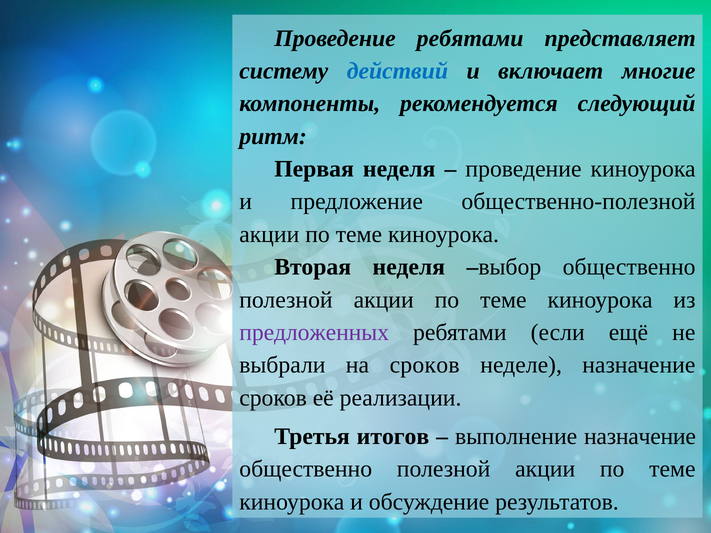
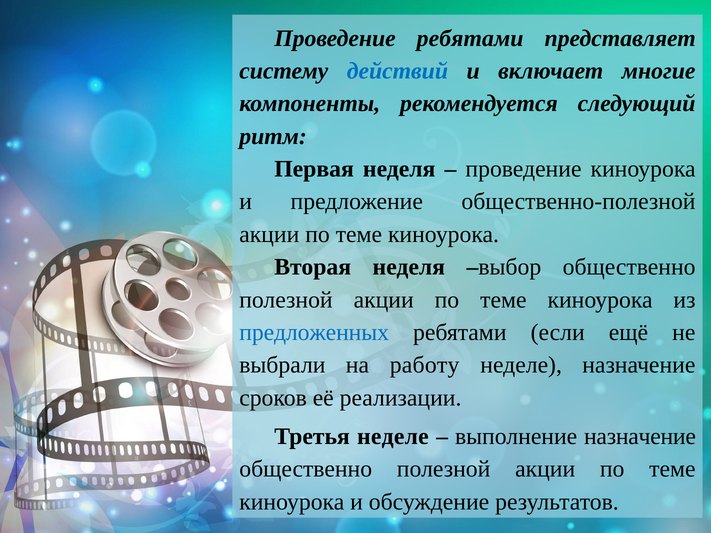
предложенных colour: purple -> blue
на сроков: сроков -> работу
Третья итогов: итогов -> неделе
